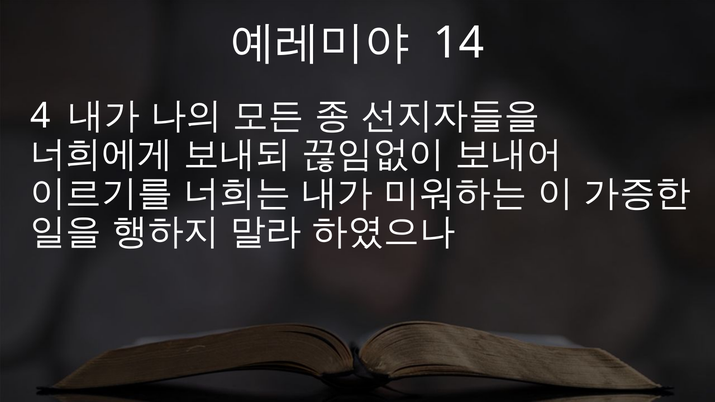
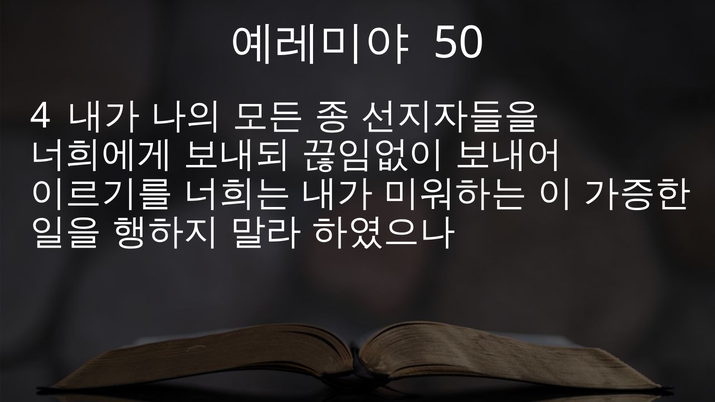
14: 14 -> 50
